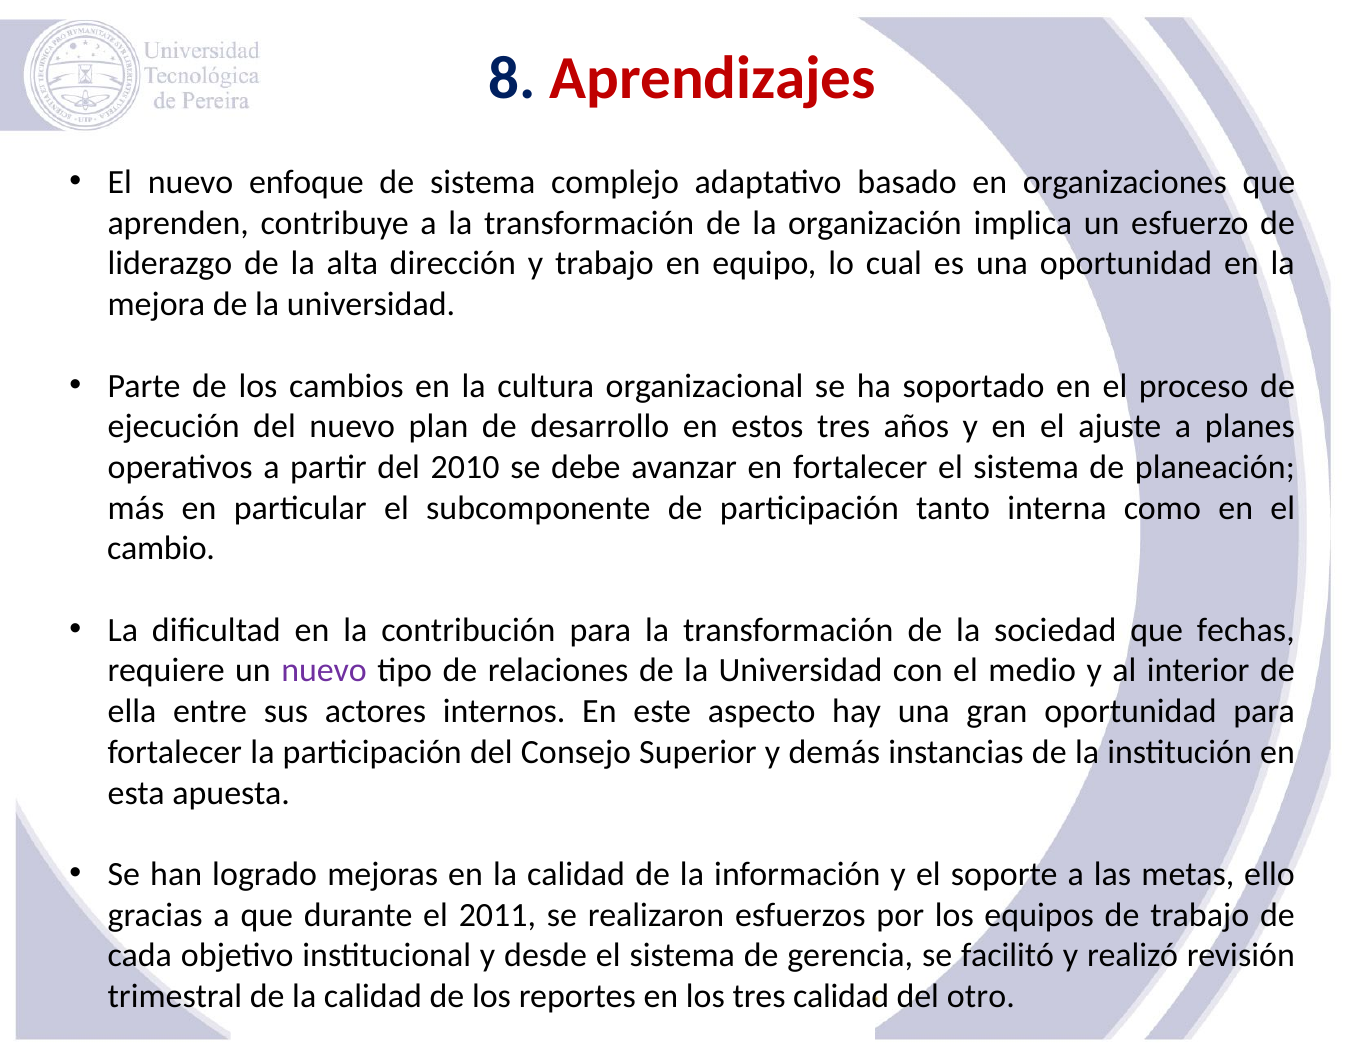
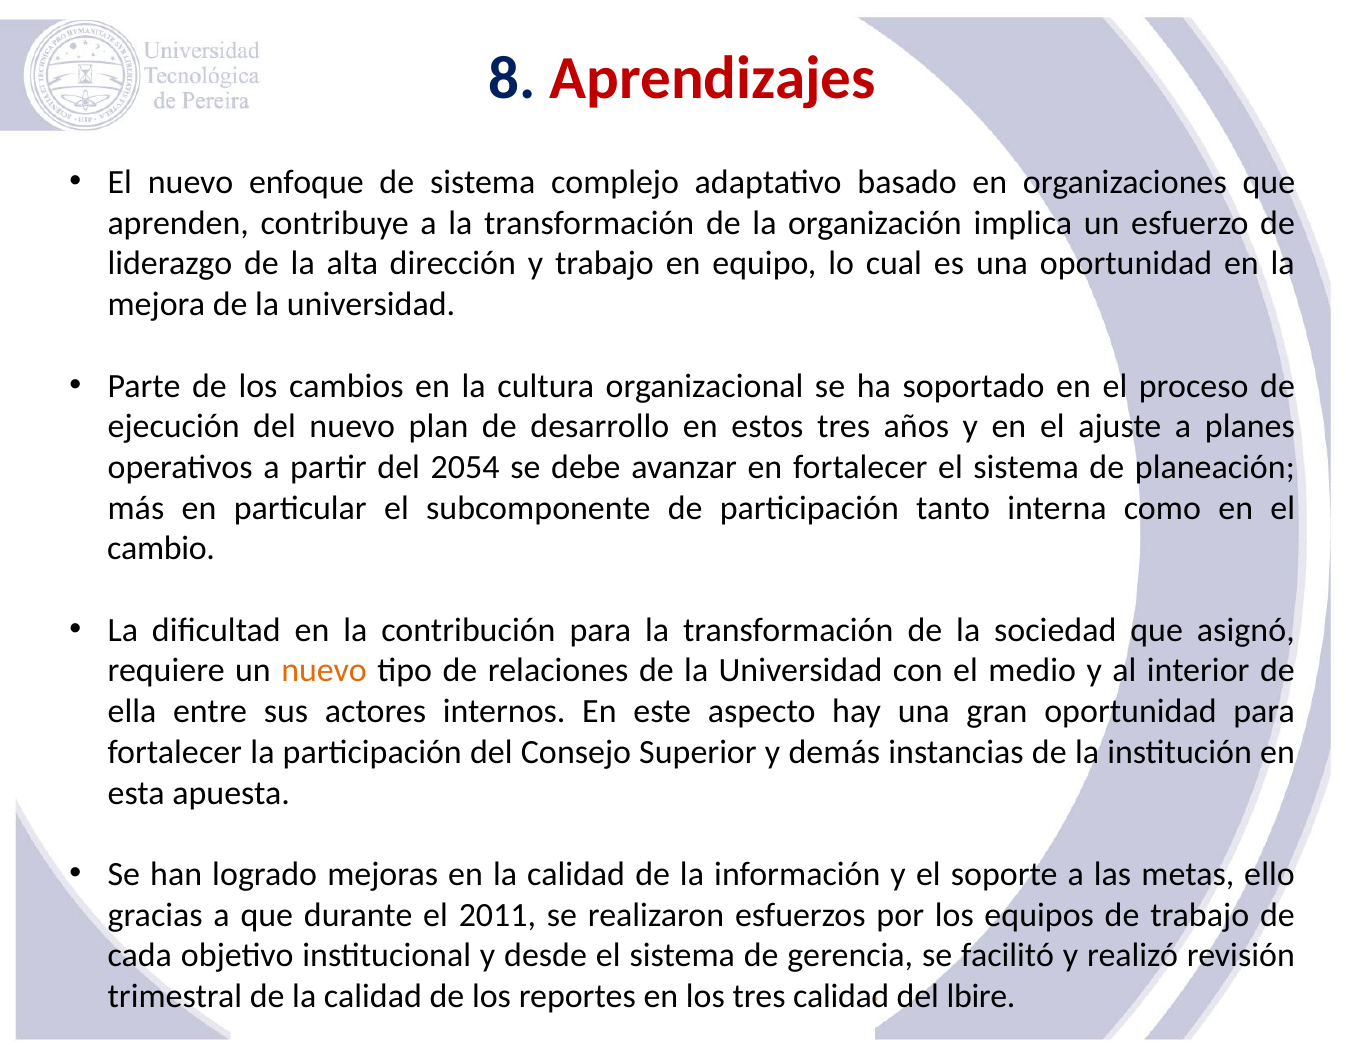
2010: 2010 -> 2054
fechas: fechas -> asignó
nuevo at (324, 671) colour: purple -> orange
otro: otro -> lbire
